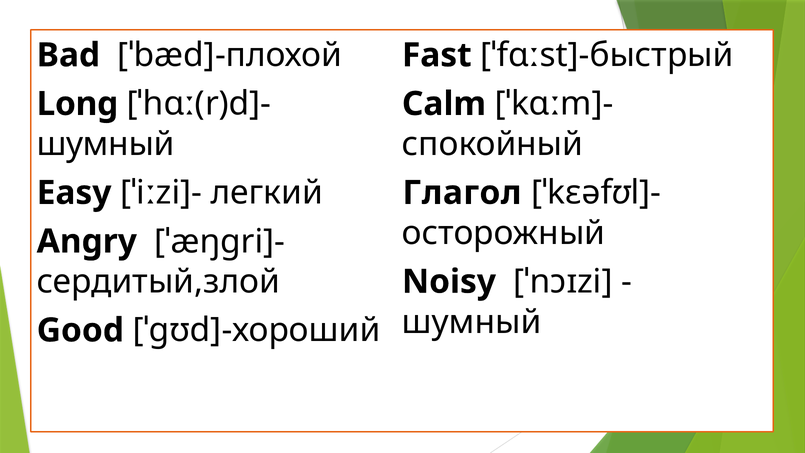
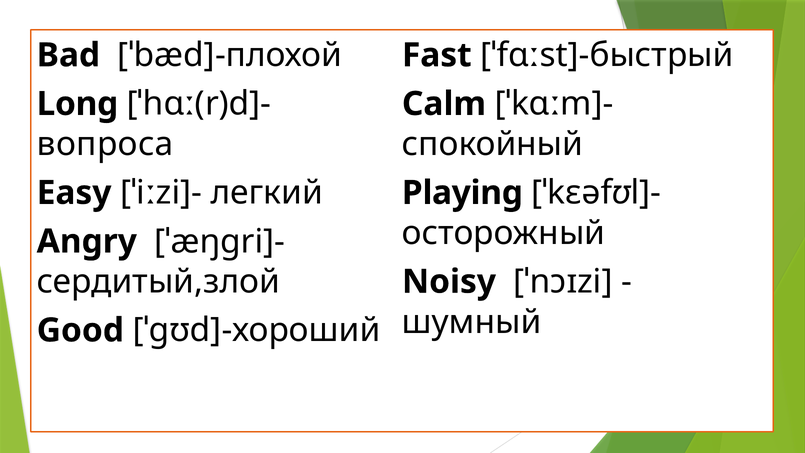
шумный at (106, 144): шумный -> вопроса
Глагол: Глагол -> Playing
